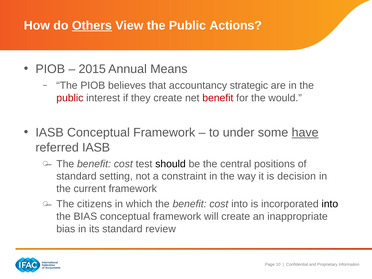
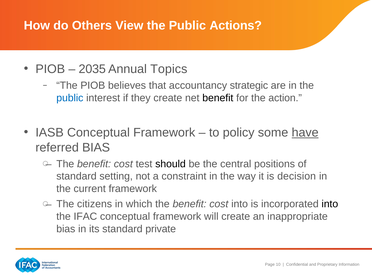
Others underline: present -> none
2015: 2015 -> 2035
Means: Means -> Topics
public at (70, 98) colour: red -> blue
benefit at (218, 98) colour: red -> black
would: would -> action
under: under -> policy
referred IASB: IASB -> BIAS
the BIAS: BIAS -> IFAC
review: review -> private
